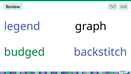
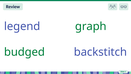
graph colour: black -> green
